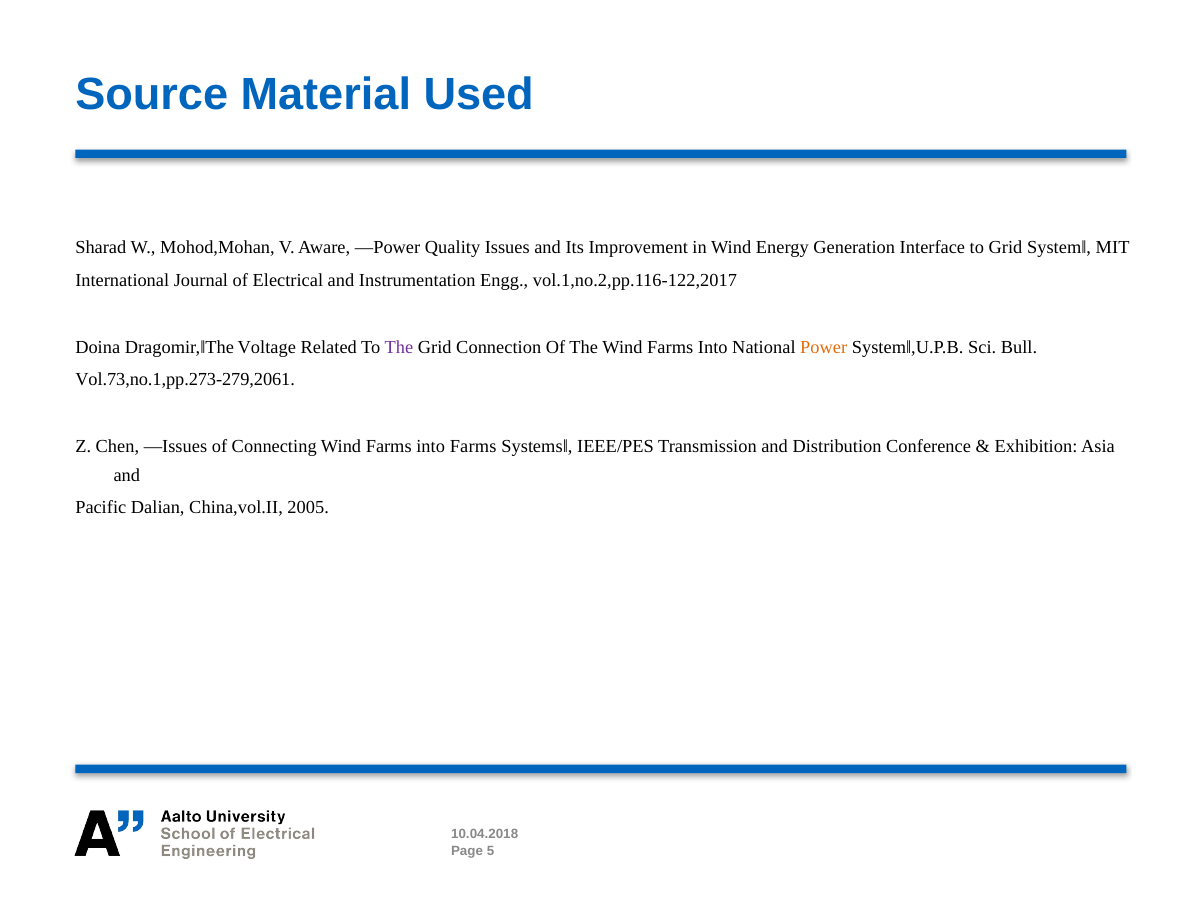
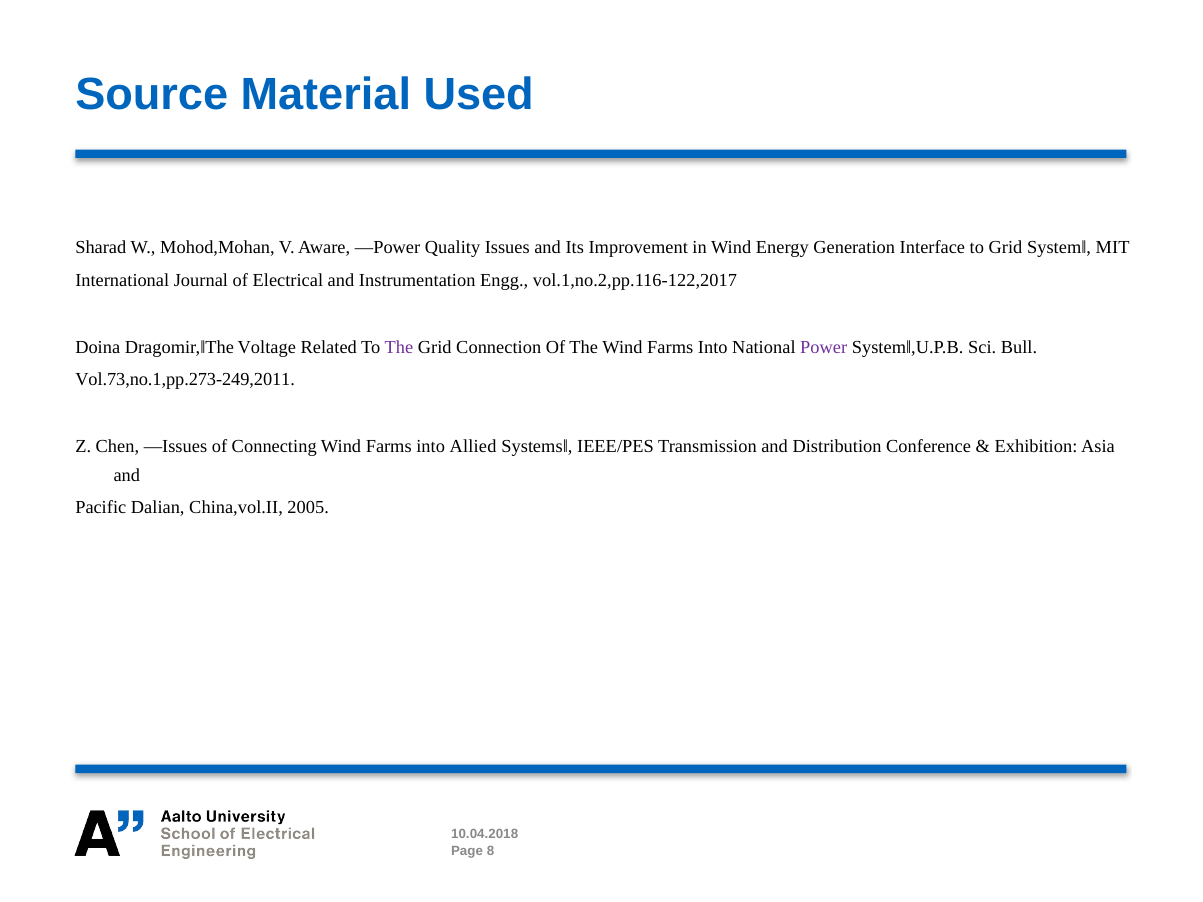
Power colour: orange -> purple
Vol.73,no.1,pp.273-279,2061: Vol.73,no.1,pp.273-279,2061 -> Vol.73,no.1,pp.273-249,2011
into Farms: Farms -> Allied
5: 5 -> 8
